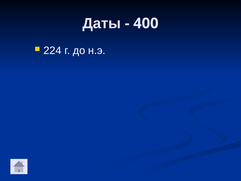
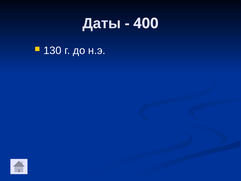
224: 224 -> 130
